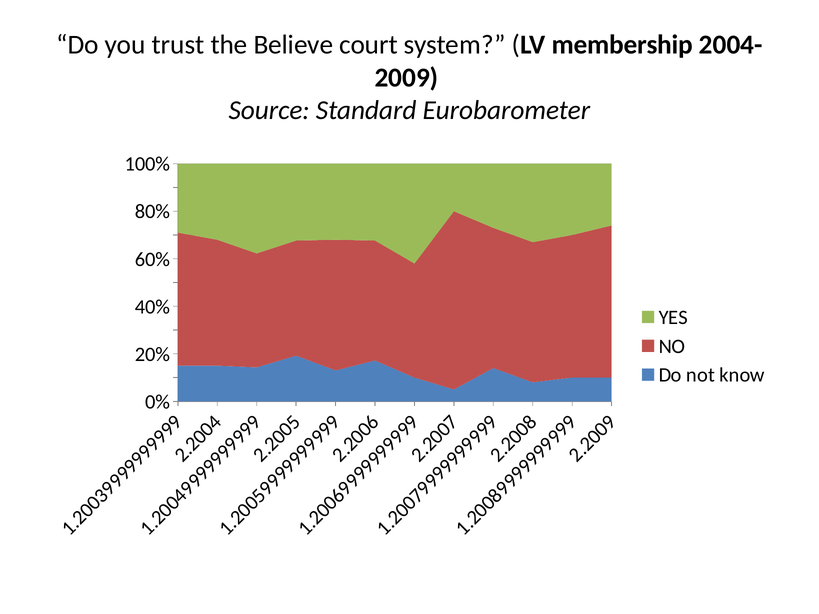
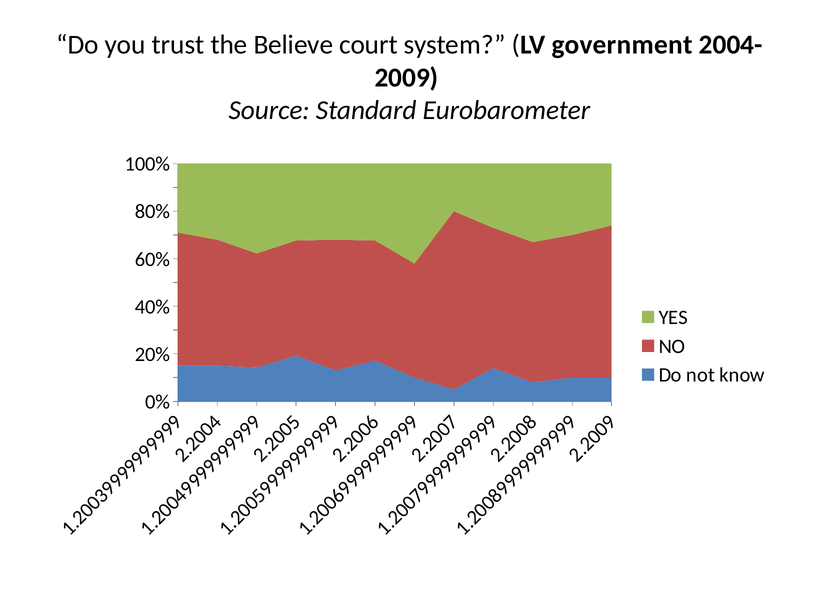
membership: membership -> government
